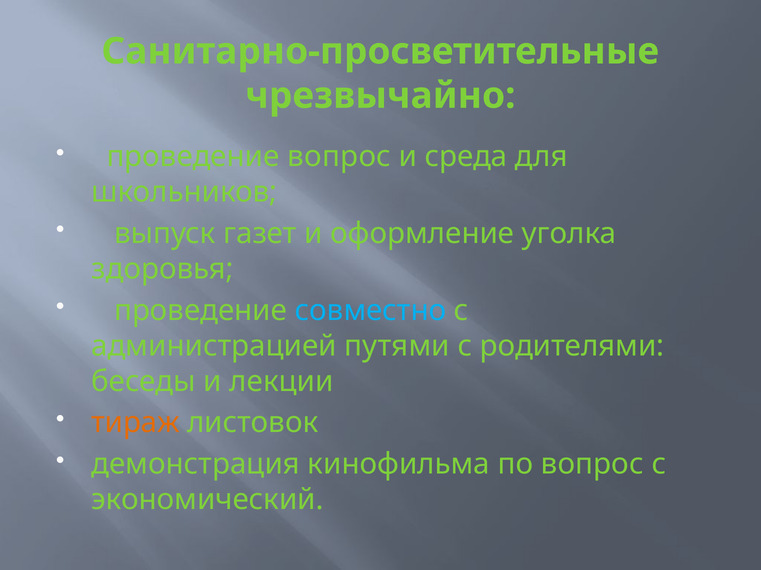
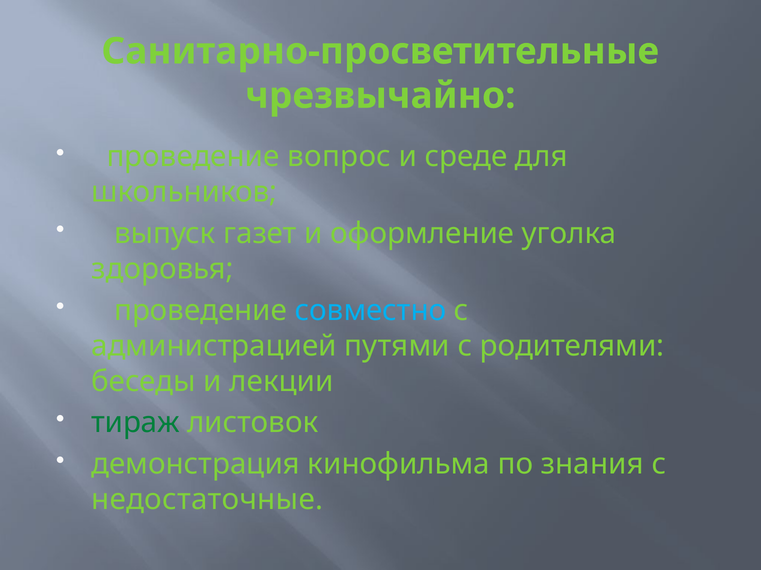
среда: среда -> среде
тираж colour: orange -> green
по вопрос: вопрос -> знания
экономический: экономический -> недостаточные
